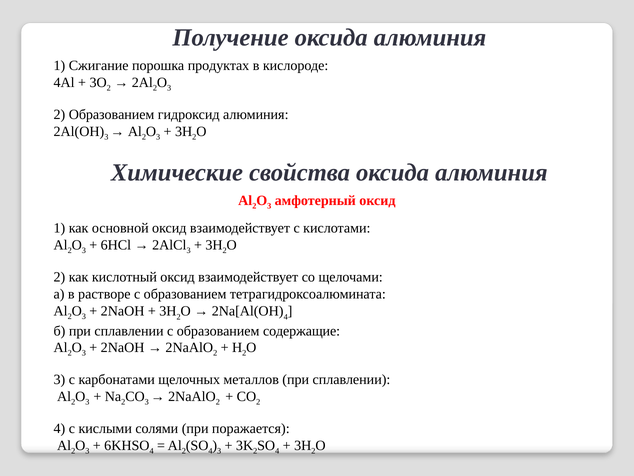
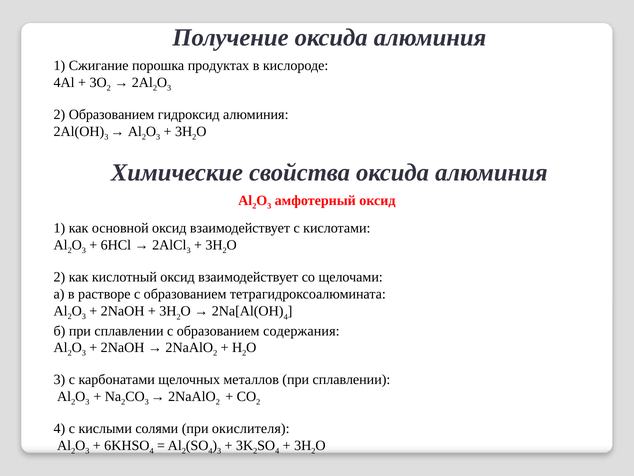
содержащие: содержащие -> содержания
поражается: поражается -> окислителя
